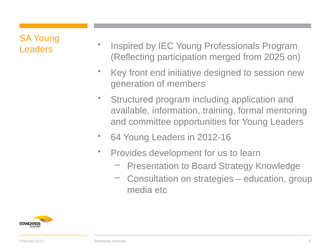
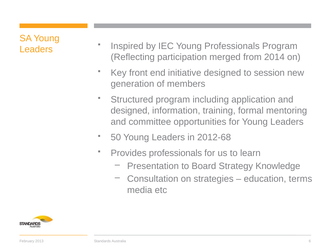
2025: 2025 -> 2014
available at (130, 110): available -> designed
64: 64 -> 50
2012-16: 2012-16 -> 2012-68
Provides development: development -> professionals
group: group -> terms
